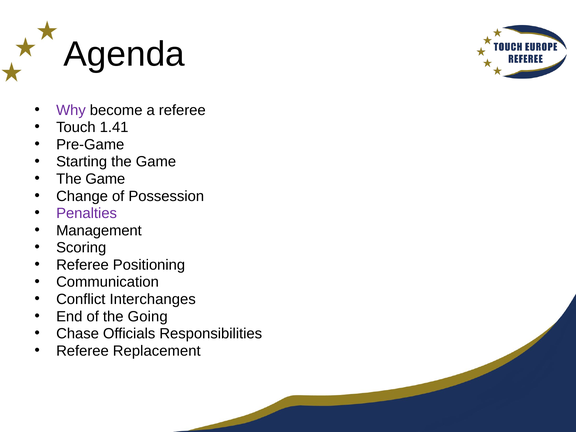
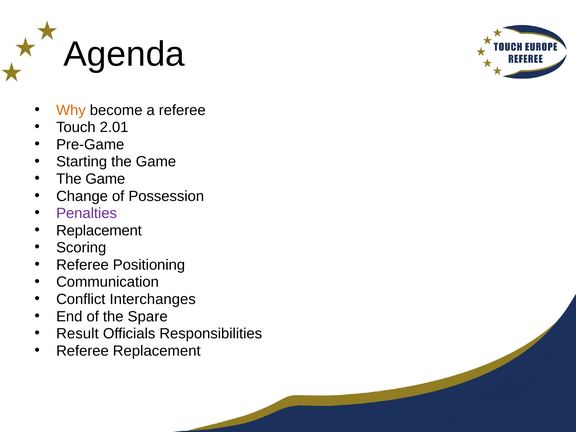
Why colour: purple -> orange
1.41: 1.41 -> 2.01
Management at (99, 231): Management -> Replacement
Going: Going -> Spare
Chase: Chase -> Result
